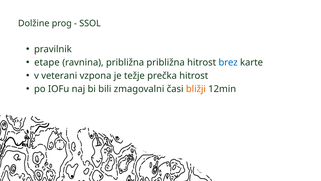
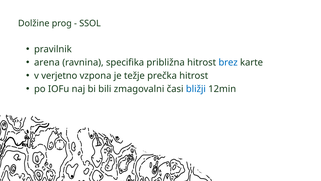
etape: etape -> arena
ravnina približna: približna -> specifika
veterani: veterani -> verjetno
bližji colour: orange -> blue
